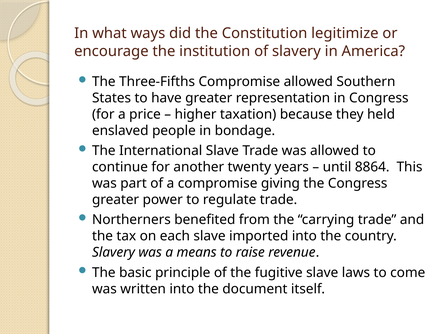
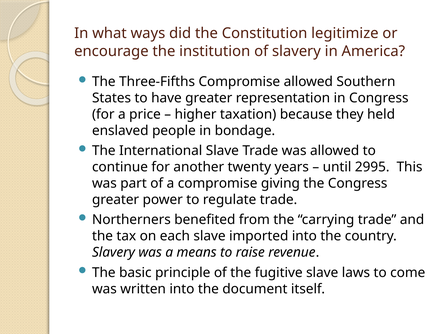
8864: 8864 -> 2995
